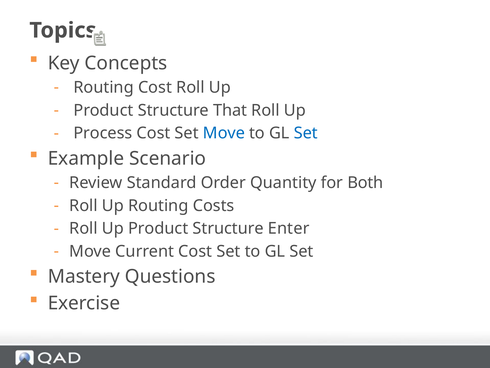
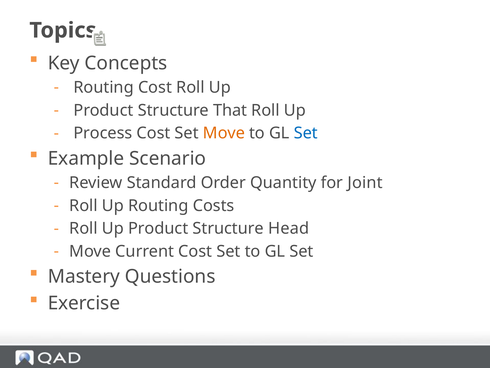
Move at (224, 133) colour: blue -> orange
Both: Both -> Joint
Enter: Enter -> Head
